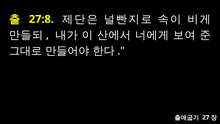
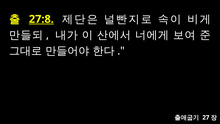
27:8 underline: none -> present
